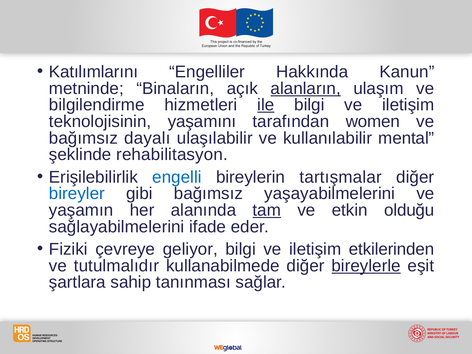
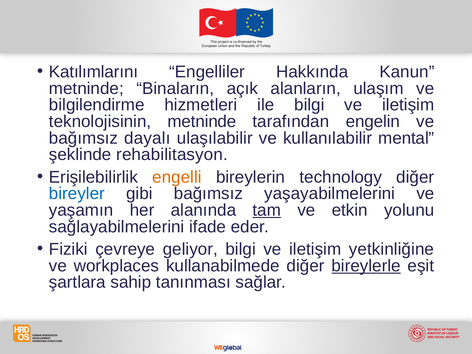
alanların underline: present -> none
ile underline: present -> none
teknolojisinin yaşamını: yaşamını -> metninde
women: women -> engelin
engelli colour: blue -> orange
tartışmalar: tartışmalar -> technology
olduğu: olduğu -> yolunu
etkilerinden: etkilerinden -> yetkinliğine
tutulmalıdır: tutulmalıdır -> workplaces
